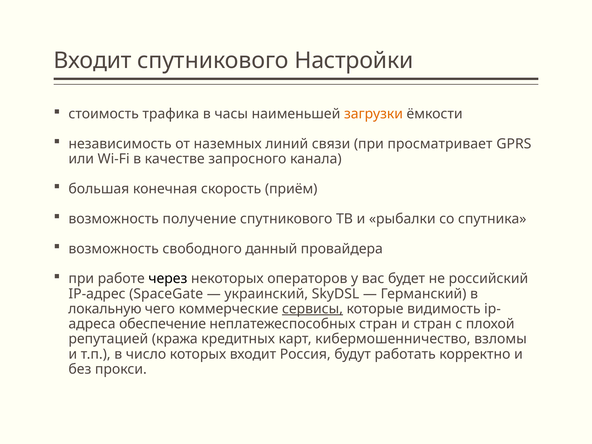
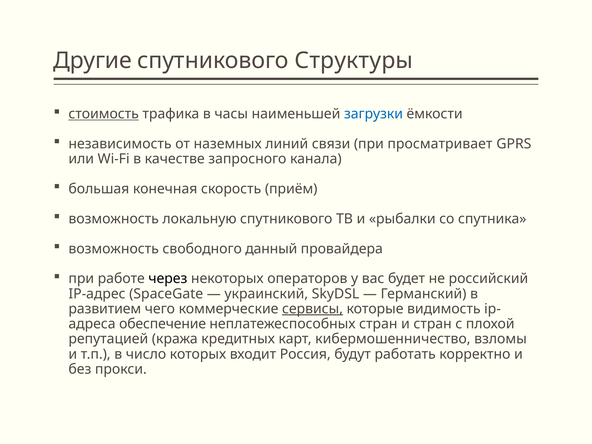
Входит at (93, 60): Входит -> Другие
Настройки: Настройки -> Структуры
стоимость underline: none -> present
загрузки colour: orange -> blue
получение: получение -> локальную
локальную: локальную -> развитием
